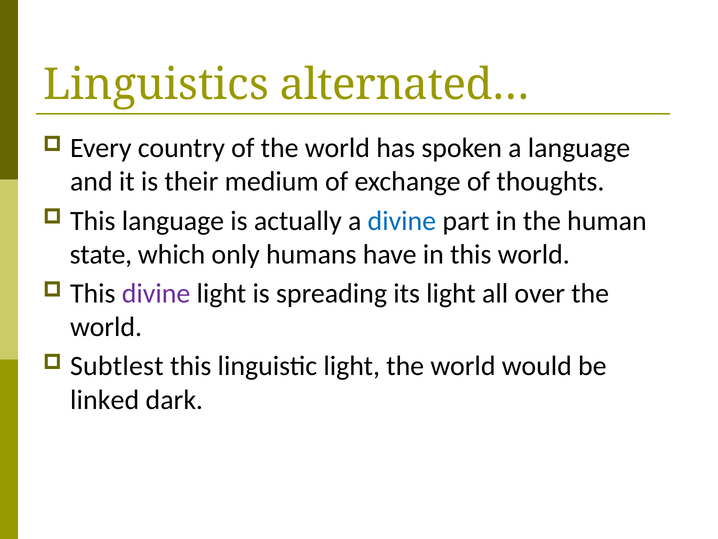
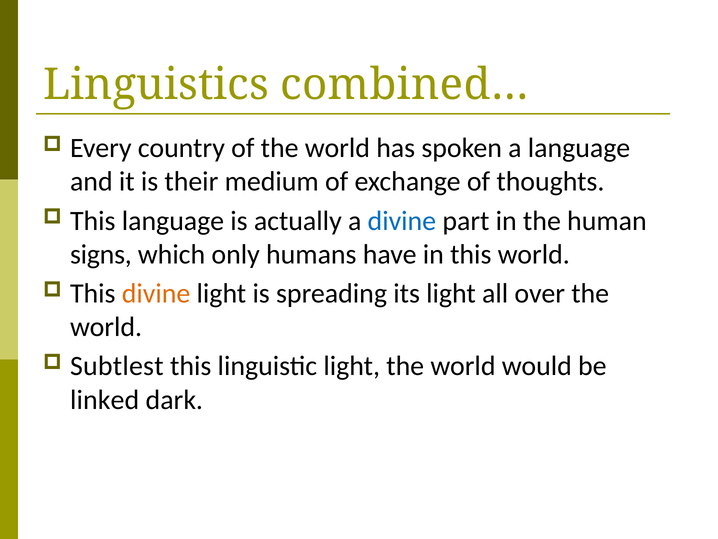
alternated…: alternated… -> combined…
state: state -> signs
divine at (156, 293) colour: purple -> orange
